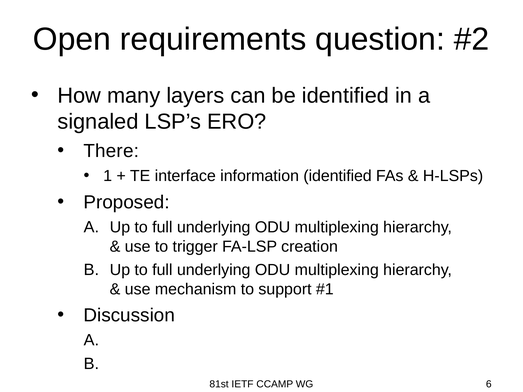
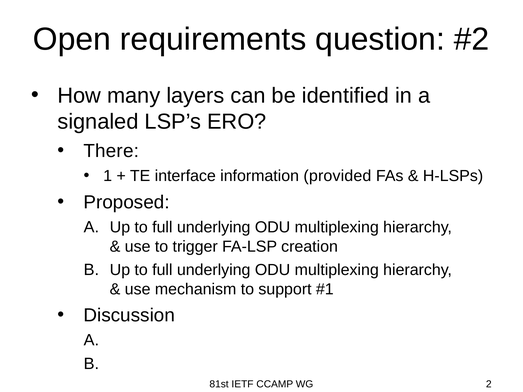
information identified: identified -> provided
6: 6 -> 2
